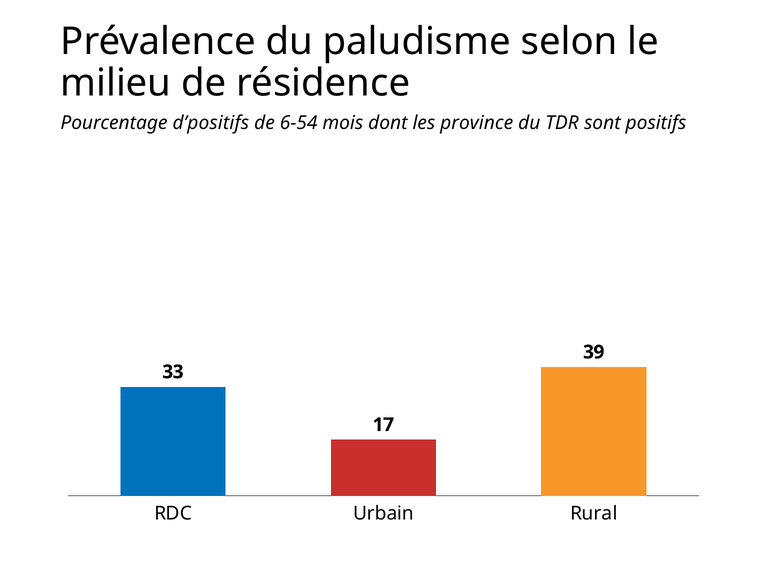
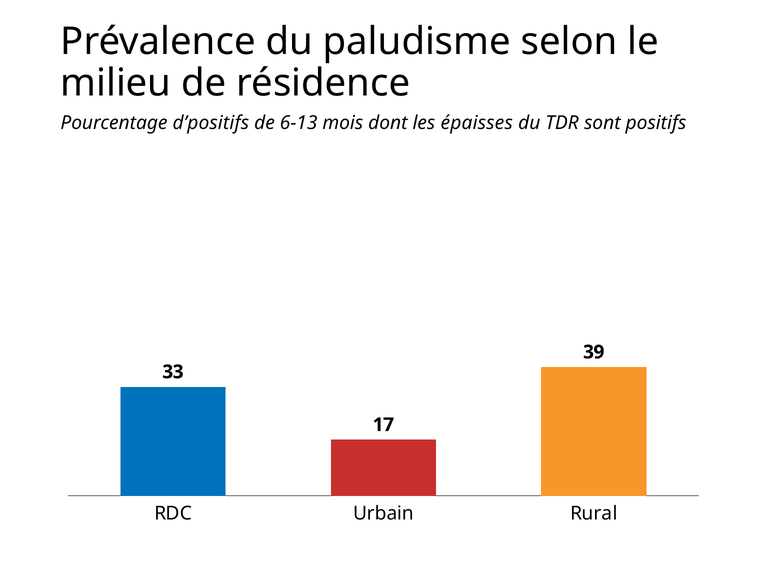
6-54: 6-54 -> 6-13
province: province -> épaisses
